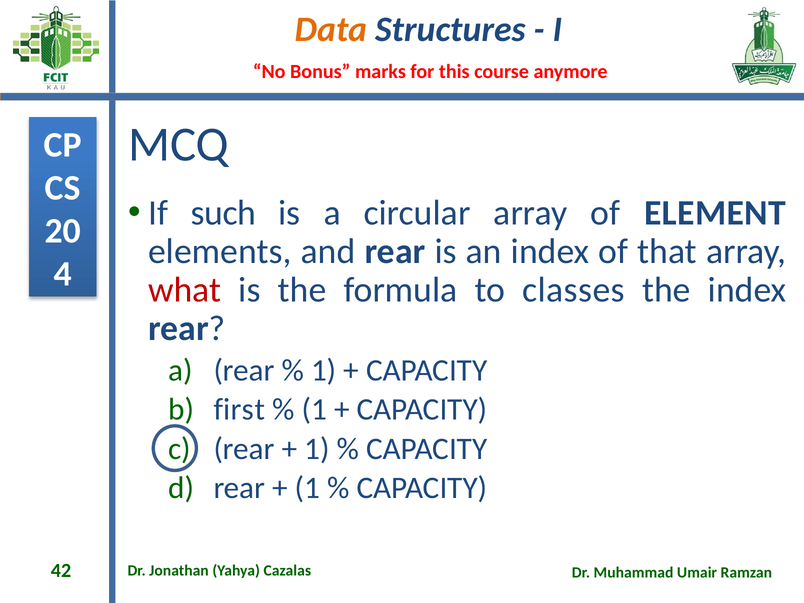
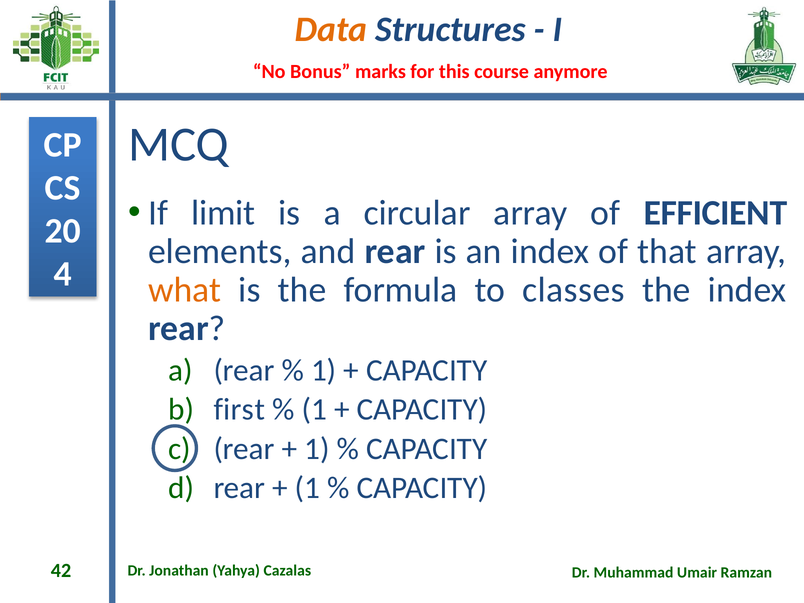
such: such -> limit
ELEMENT: ELEMENT -> EFFICIENT
what colour: red -> orange
